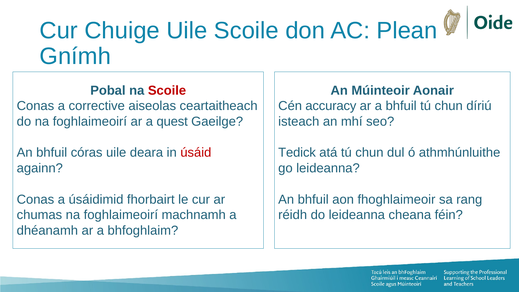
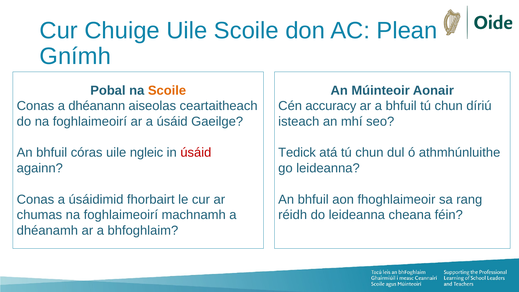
Scoile at (167, 90) colour: red -> orange
corrective: corrective -> dhéanann
a quest: quest -> úsáid
deara: deara -> ngleic
